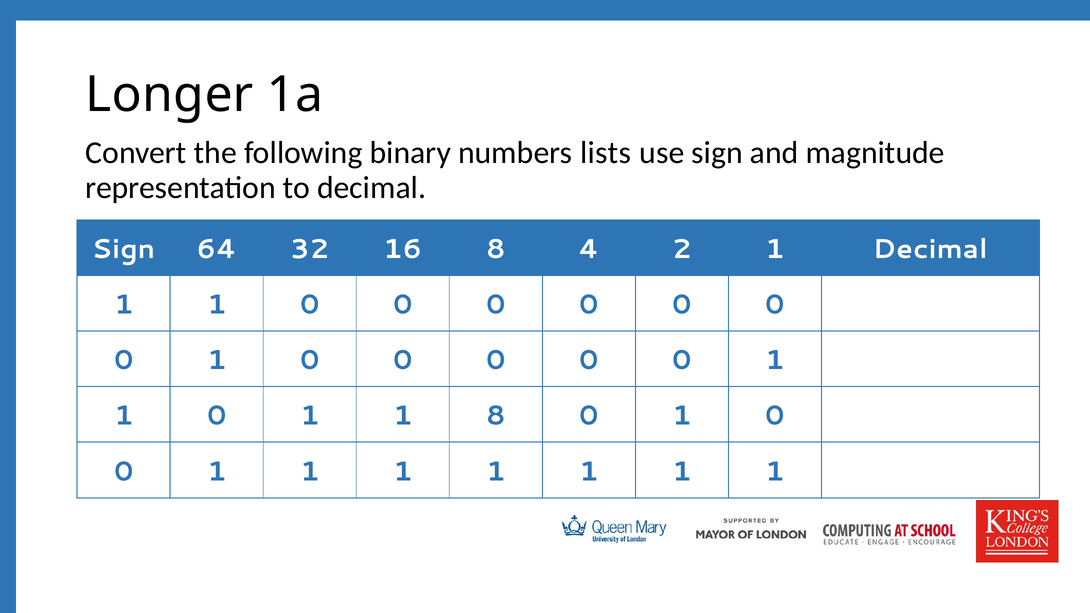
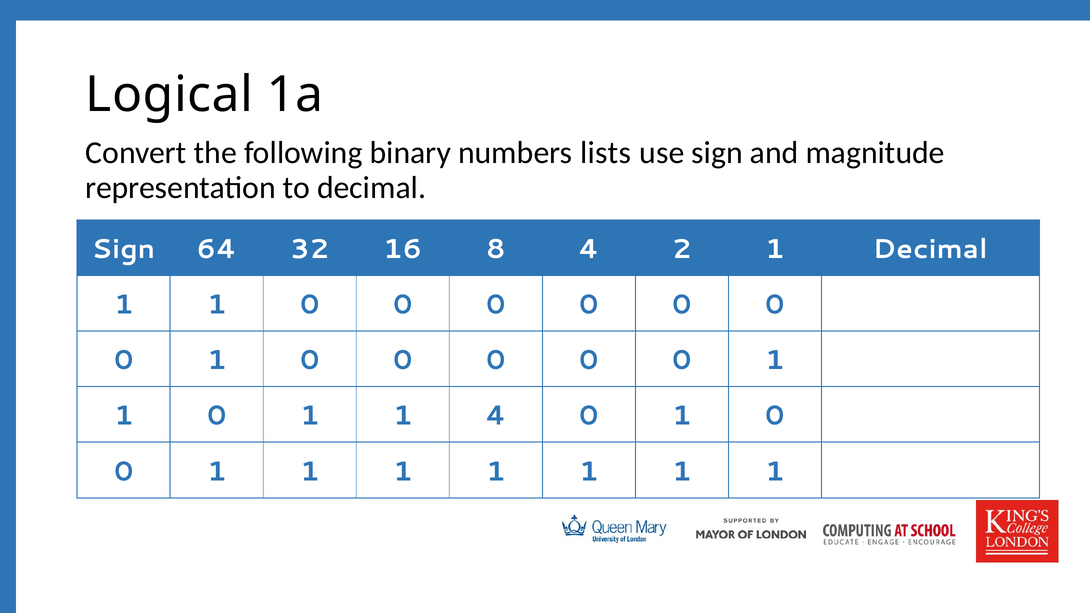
Longer: Longer -> Logical
1 8: 8 -> 4
